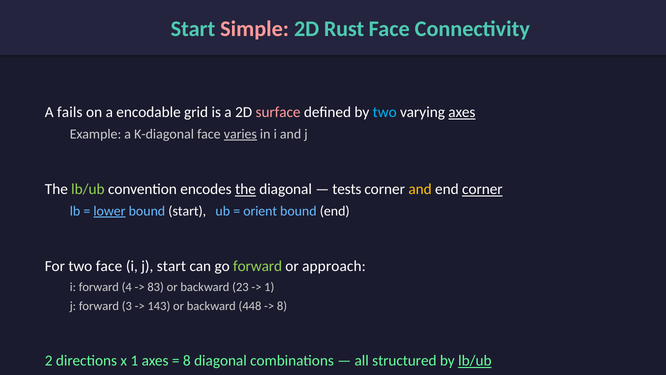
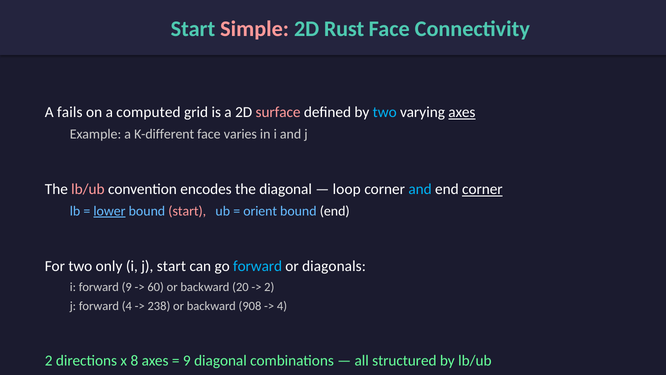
encodable: encodable -> computed
K-diagonal: K-diagonal -> K-different
varies underline: present -> none
lb/ub at (88, 189) colour: light green -> pink
the at (246, 189) underline: present -> none
tests: tests -> loop
and at (420, 189) colour: yellow -> light blue
start at (187, 211) colour: white -> pink
two face: face -> only
forward at (258, 266) colour: light green -> light blue
approach: approach -> diagonals
forward 4: 4 -> 9
83: 83 -> 60
23: 23 -> 20
1 at (269, 287): 1 -> 2
forward 3: 3 -> 4
143: 143 -> 238
448: 448 -> 908
8 at (282, 306): 8 -> 4
x 1: 1 -> 8
8 at (187, 360): 8 -> 9
lb/ub at (475, 360) underline: present -> none
